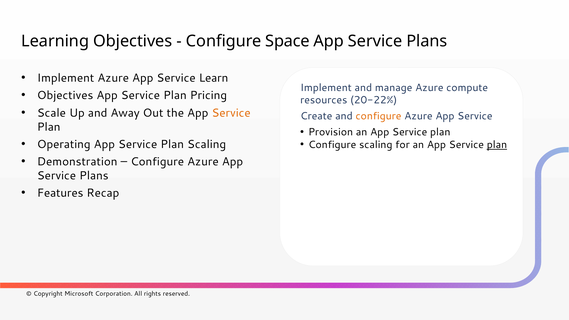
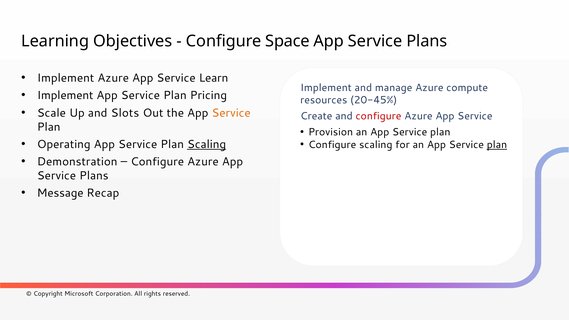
Objectives at (65, 95): Objectives -> Implement
20-22%: 20-22% -> 20-45%
Away: Away -> Slots
configure at (379, 116) colour: orange -> red
Scaling at (207, 144) underline: none -> present
Features: Features -> Message
